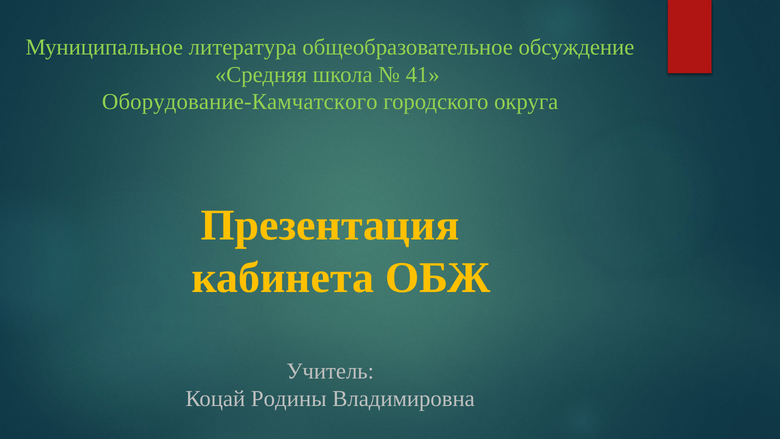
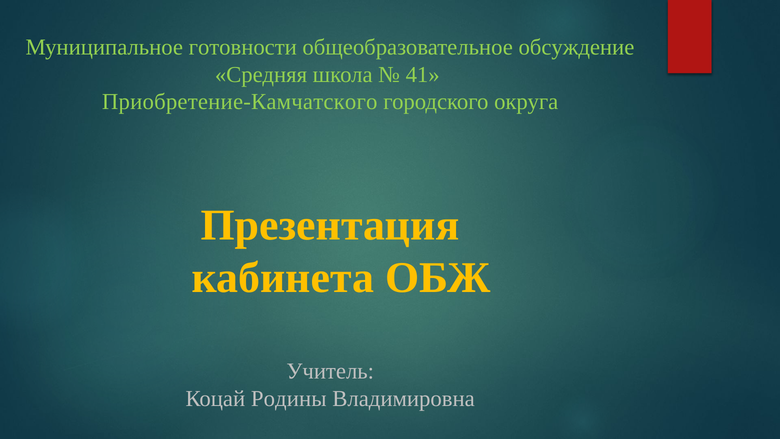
литература: литература -> готовности
Оборудование-Камчатского: Оборудование-Камчатского -> Приобретение-Камчатского
